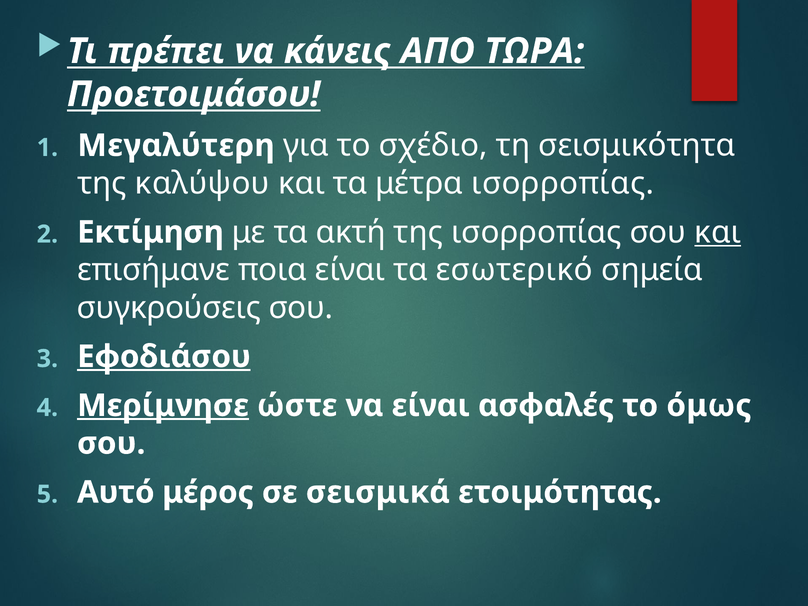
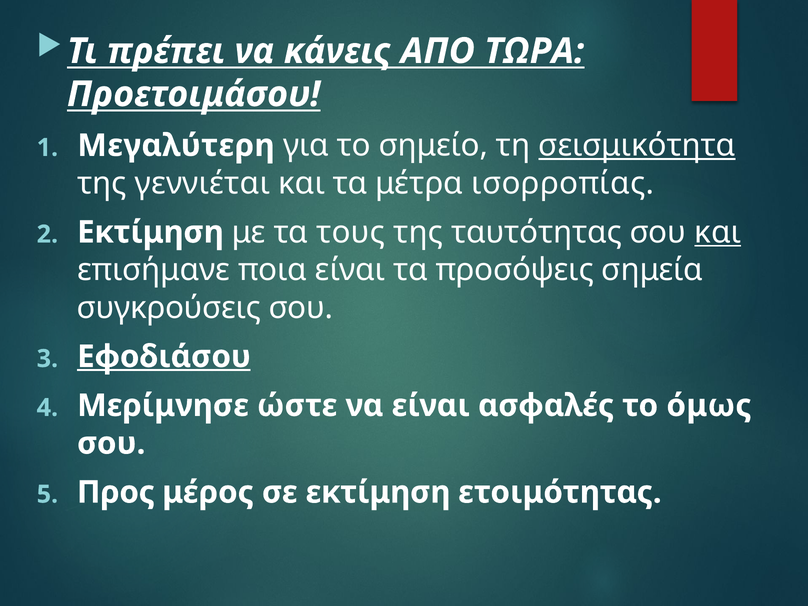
σχέδιο: σχέδιο -> σημείο
σεισμικότητα underline: none -> present
καλύψου: καλύψου -> γεννιέται
ακτή: ακτή -> τους
της ισορροπίας: ισορροπίας -> ταυτότητας
εσωτερικό: εσωτερικό -> προσόψεις
Μερίμνησε underline: present -> none
Αυτό: Αυτό -> Προς
σε σεισμικά: σεισμικά -> εκτίμηση
